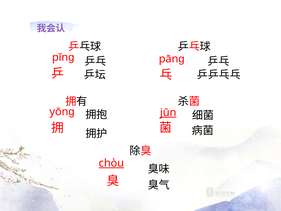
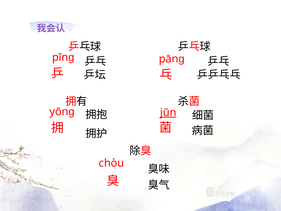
chòu underline: present -> none
